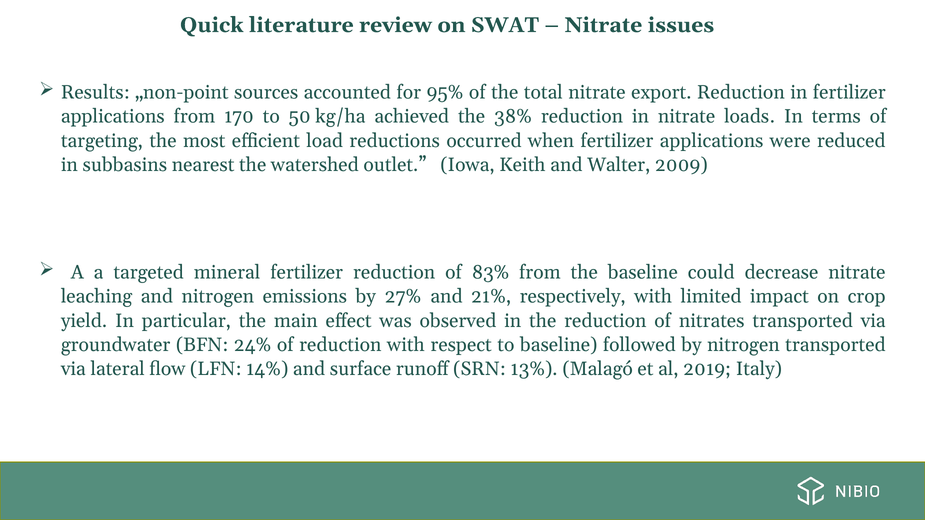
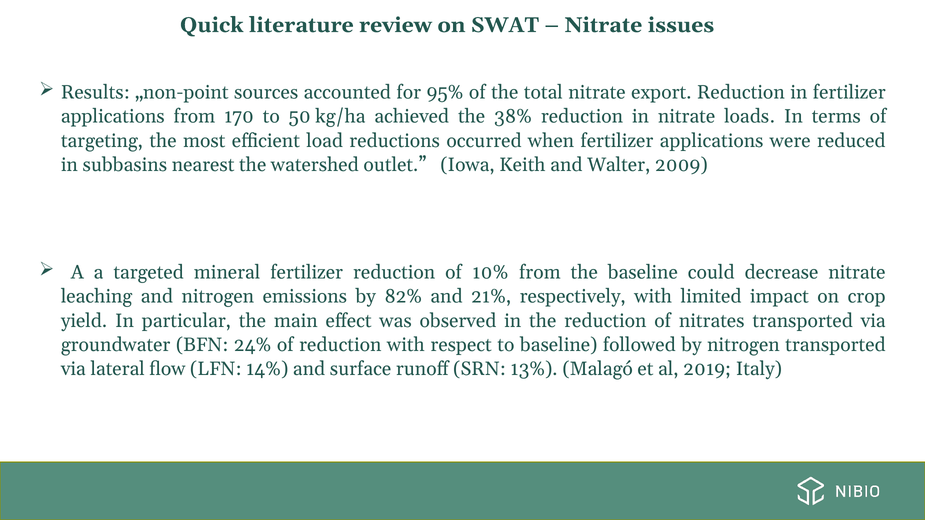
83%: 83% -> 10%
27%: 27% -> 82%
